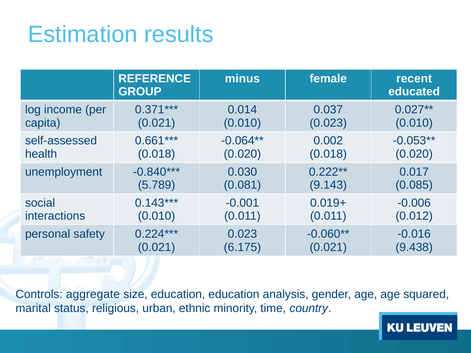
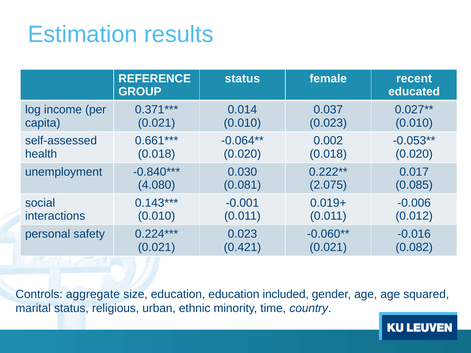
minus at (242, 79): minus -> status
5.789: 5.789 -> 4.080
9.143: 9.143 -> 2.075
6.175: 6.175 -> 0.421
9.438: 9.438 -> 0.082
analysis: analysis -> included
